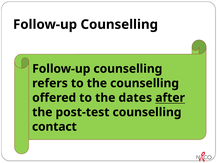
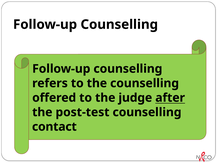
dates: dates -> judge
